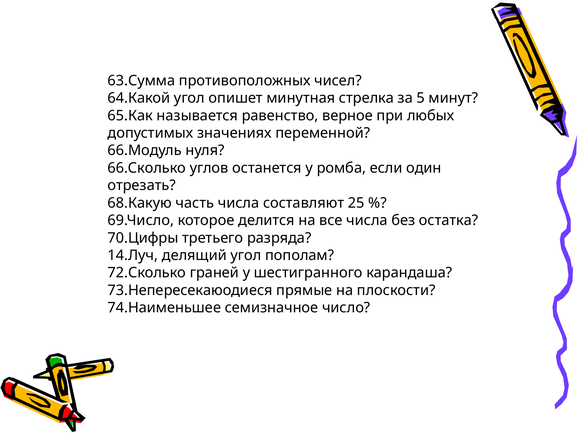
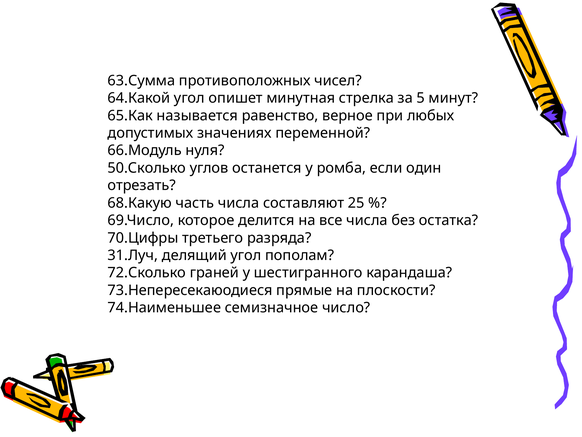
66.Сколько: 66.Сколько -> 50.Сколько
14.Луч: 14.Луч -> 31.Луч
